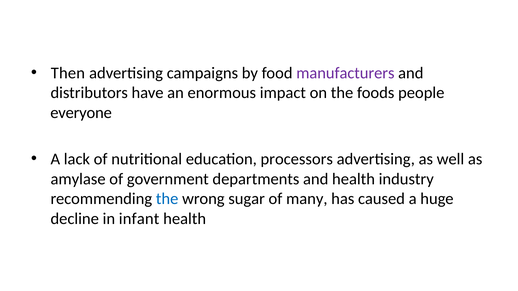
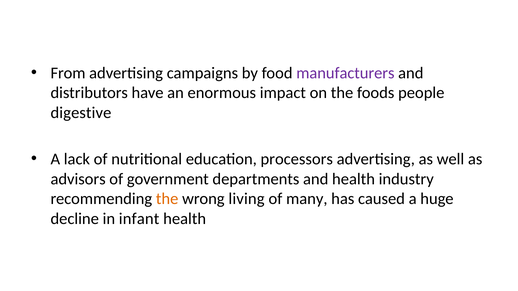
Then: Then -> From
everyone: everyone -> digestive
amylase: amylase -> advisors
the at (167, 199) colour: blue -> orange
sugar: sugar -> living
